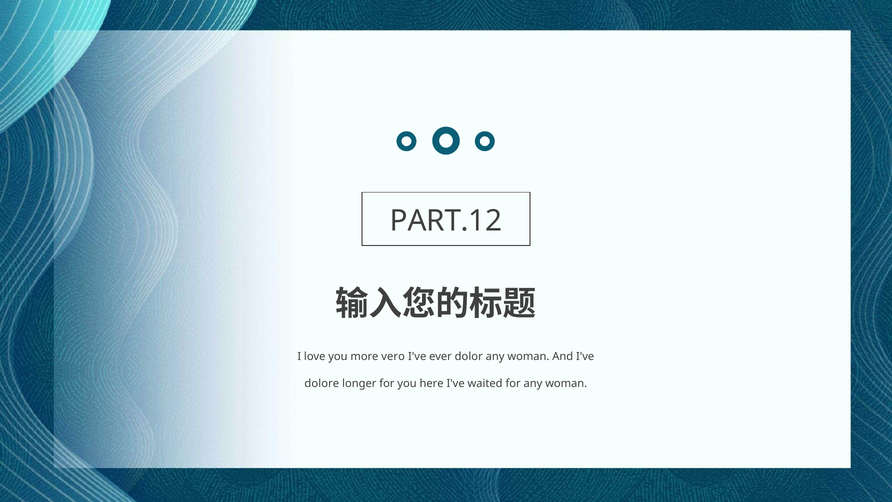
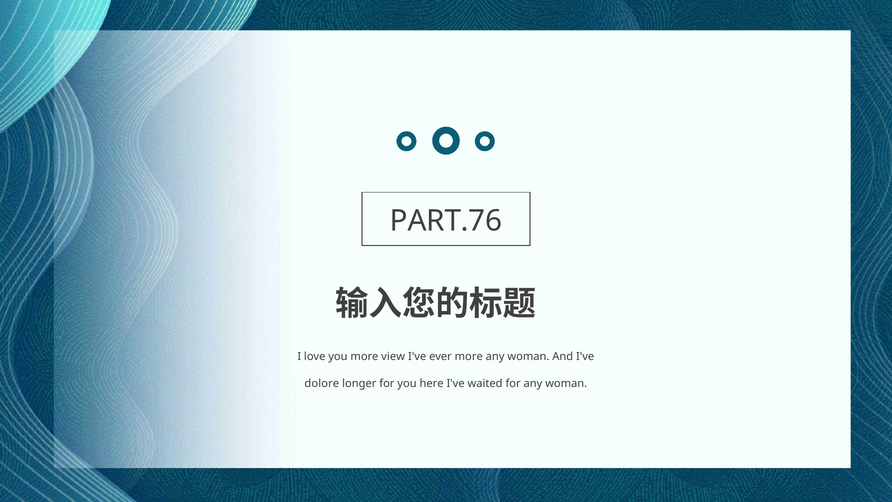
PART.12: PART.12 -> PART.76
vero: vero -> view
ever dolor: dolor -> more
